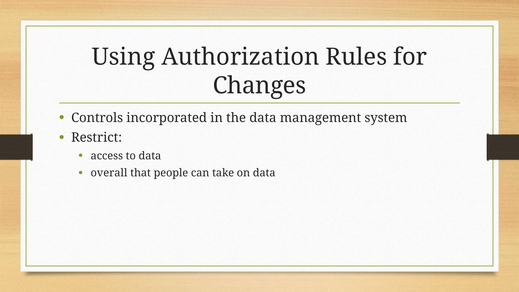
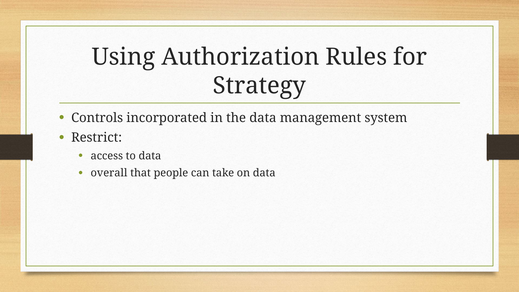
Changes: Changes -> Strategy
